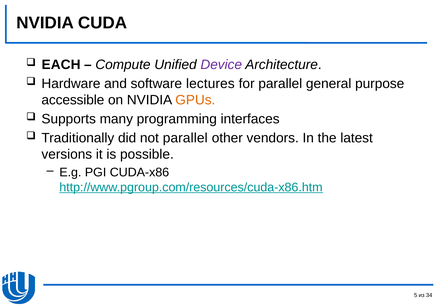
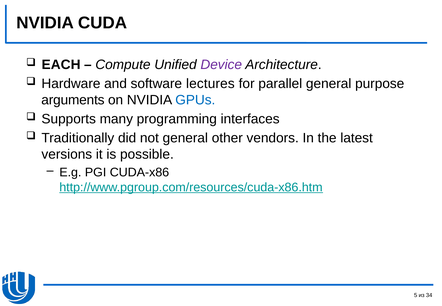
accessible: accessible -> arguments
GPUs colour: orange -> blue
not parallel: parallel -> general
